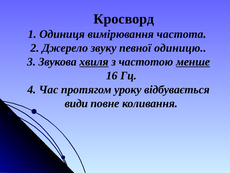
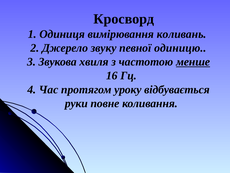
частота: частота -> коливань
хвиля underline: present -> none
види: види -> руки
